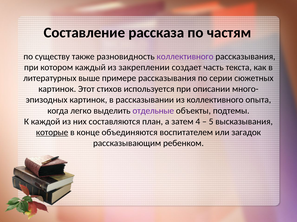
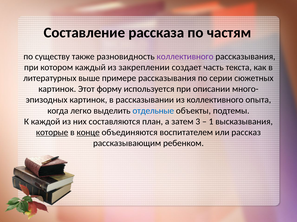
стихов: стихов -> форму
отдельные colour: purple -> blue
4: 4 -> 3
5: 5 -> 1
конце underline: none -> present
загадок: загадок -> рассказ
